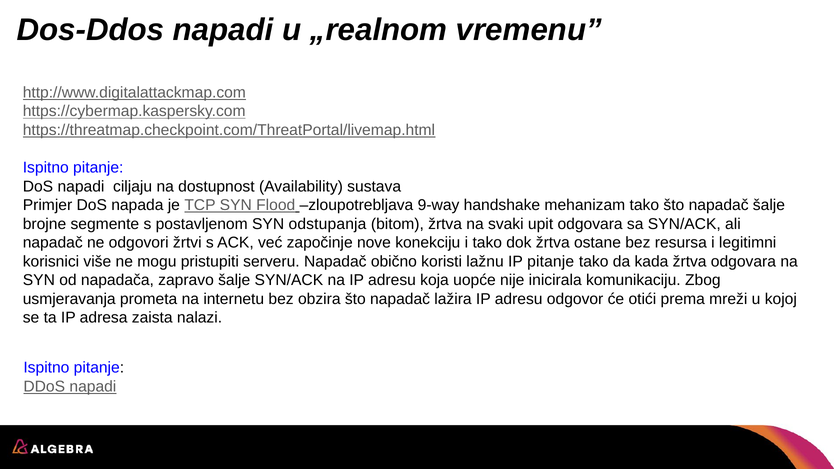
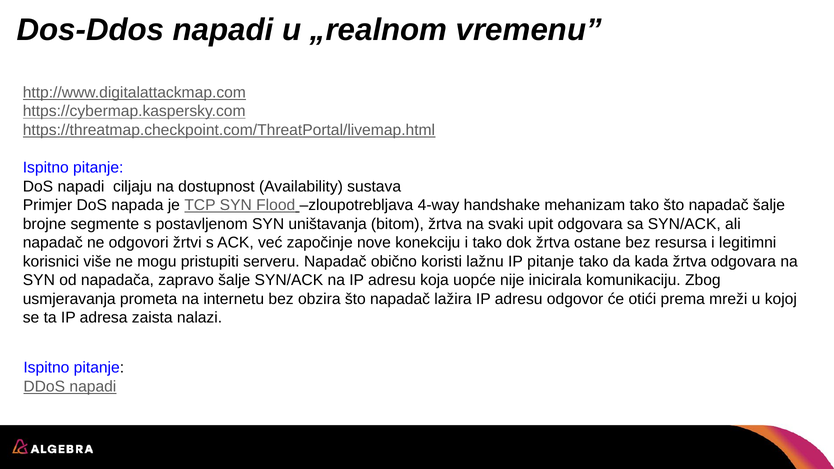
9-way: 9-way -> 4-way
odstupanja: odstupanja -> uništavanja
